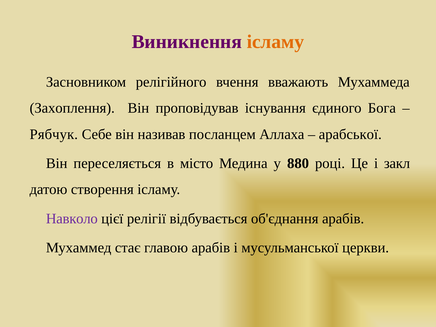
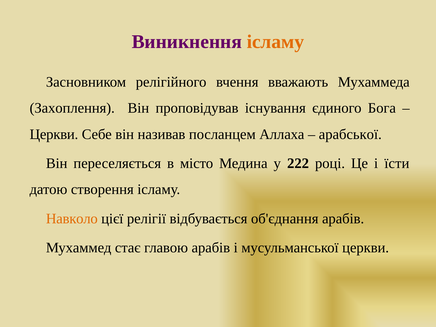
Рябчук at (54, 134): Рябчук -> Церкви
880: 880 -> 222
закл: закл -> їсти
Навколо colour: purple -> orange
